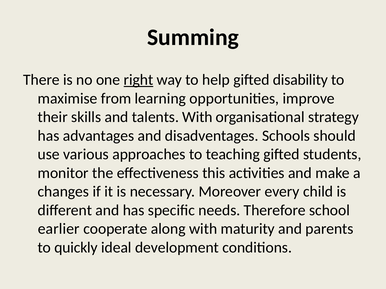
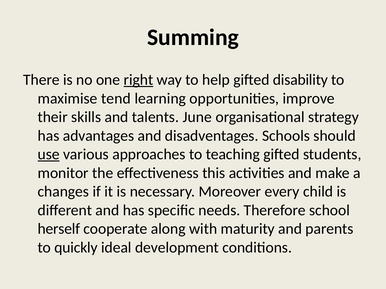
from: from -> tend
talents With: With -> June
use underline: none -> present
earlier: earlier -> herself
